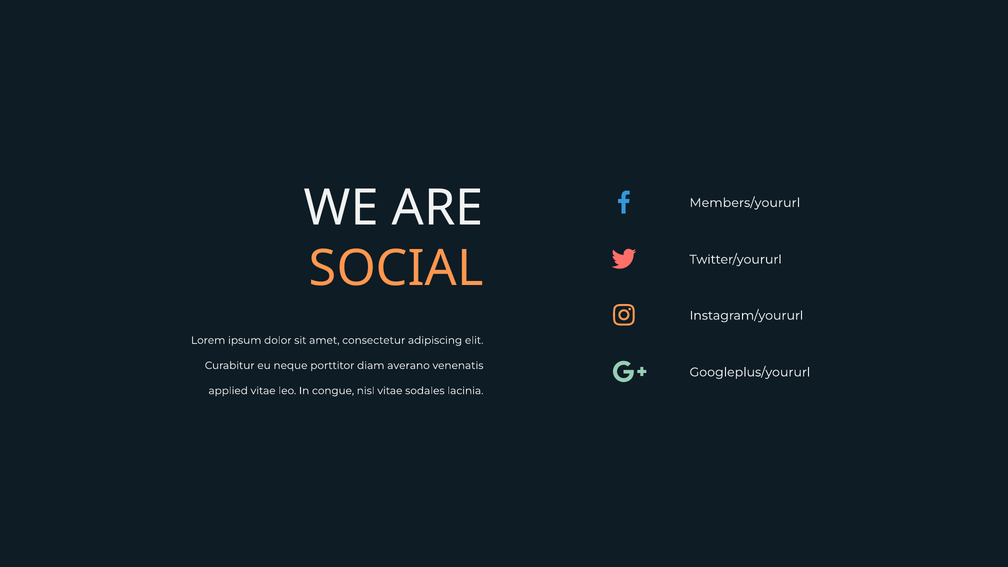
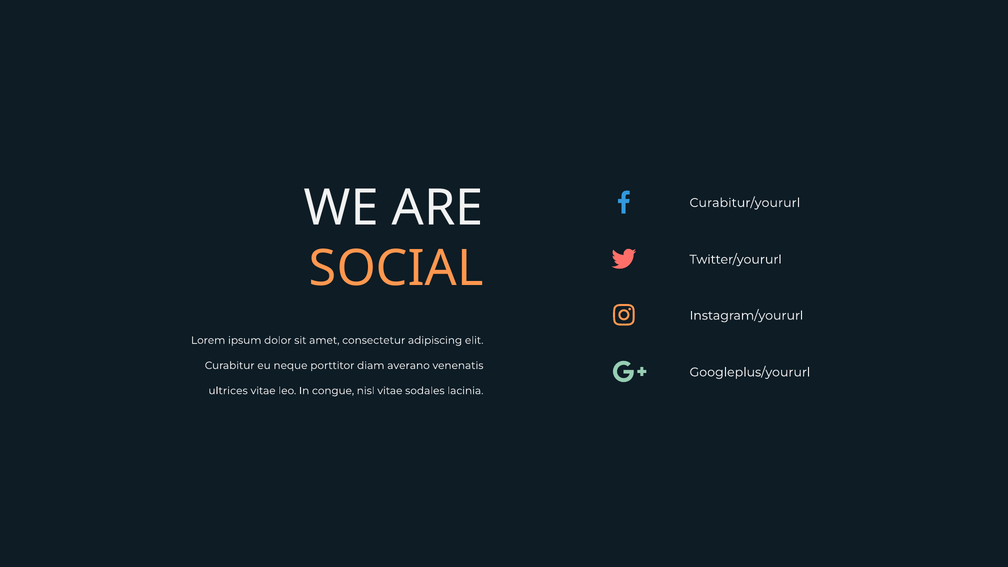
Members/yoururl: Members/yoururl -> Curabitur/yoururl
applied: applied -> ultrices
